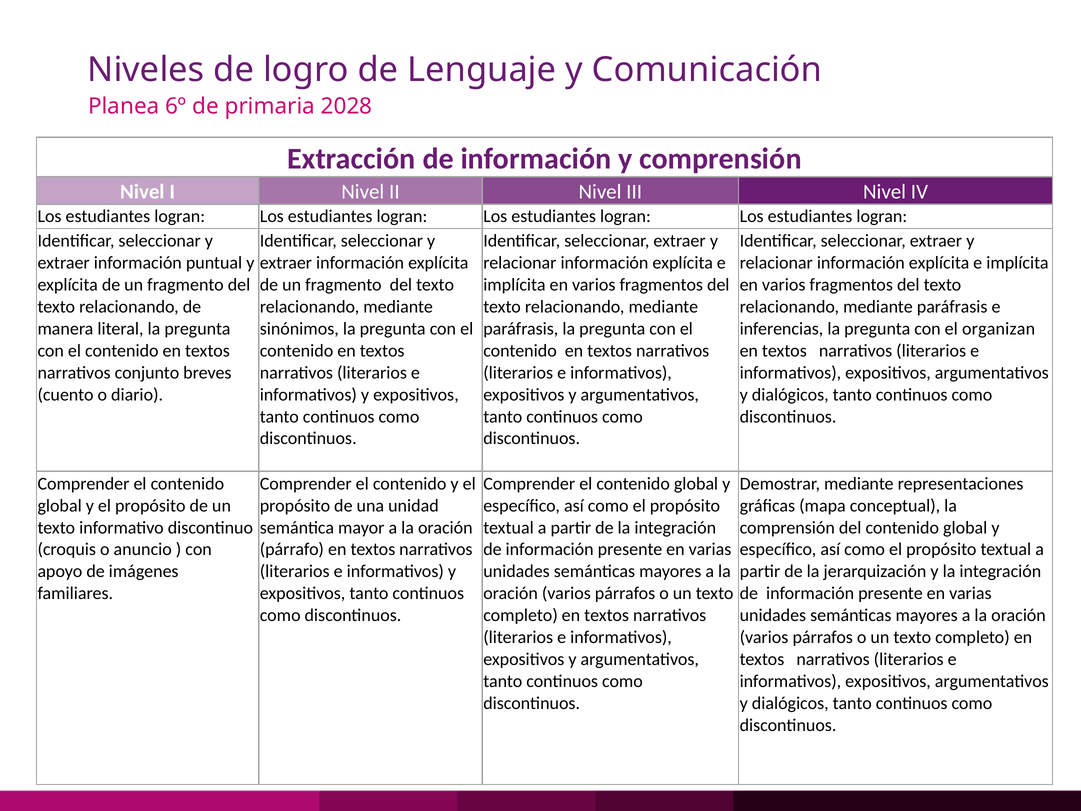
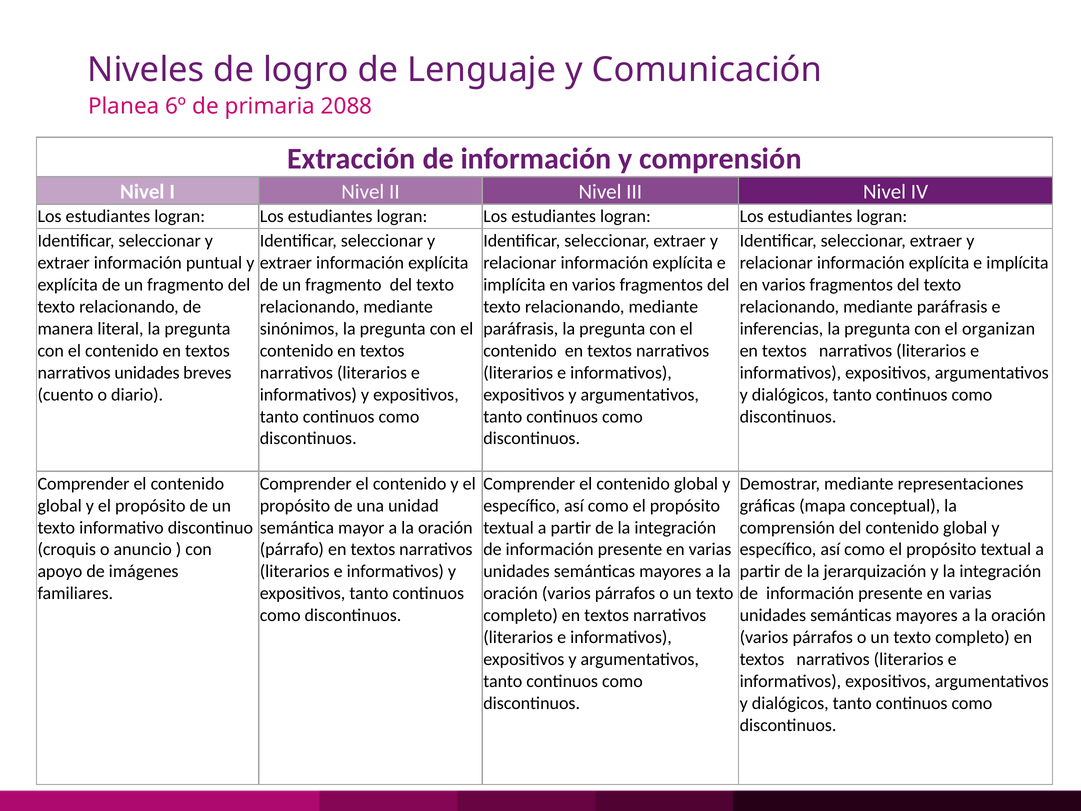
2028: 2028 -> 2088
narrativos conjunto: conjunto -> unidades
